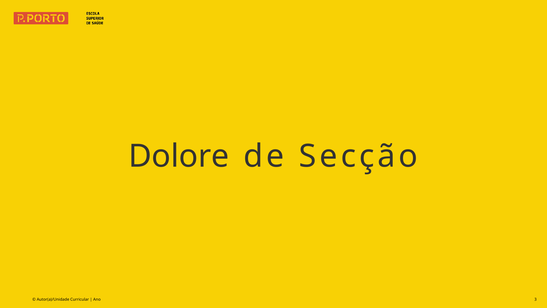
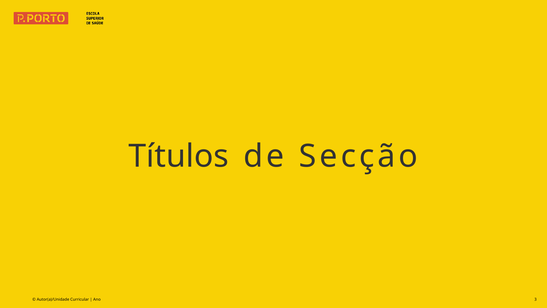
Dolore: Dolore -> Títulos
